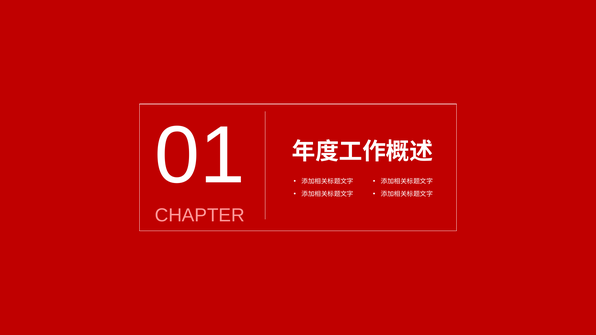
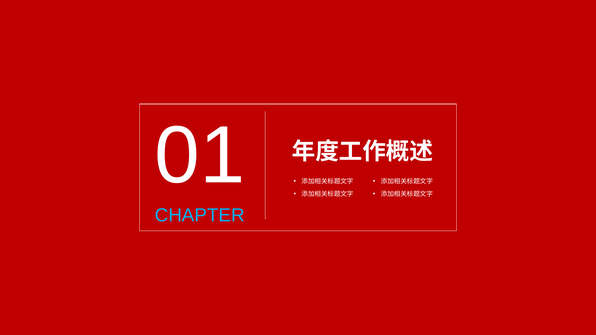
CHAPTER colour: pink -> light blue
